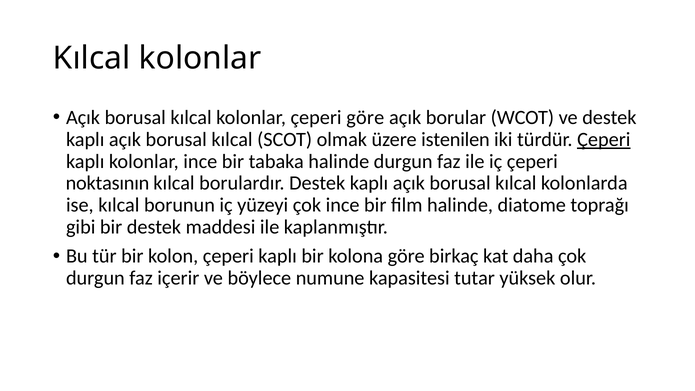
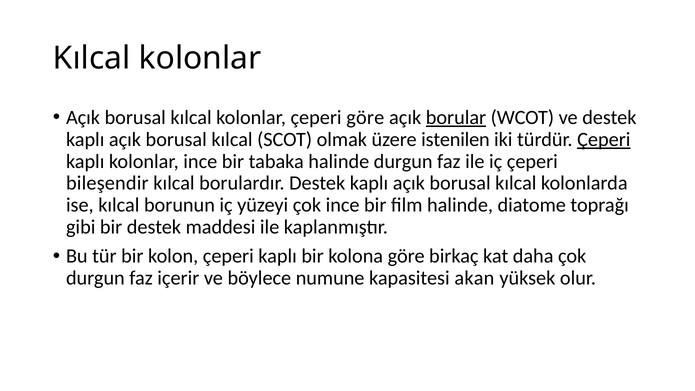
borular underline: none -> present
noktasının: noktasının -> bileşendir
tutar: tutar -> akan
